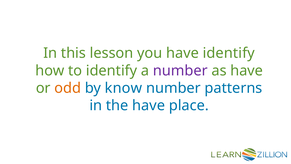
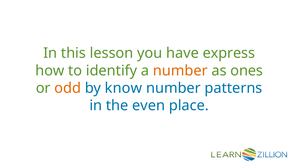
have identify: identify -> express
number at (180, 70) colour: purple -> orange
as have: have -> ones
the have: have -> even
